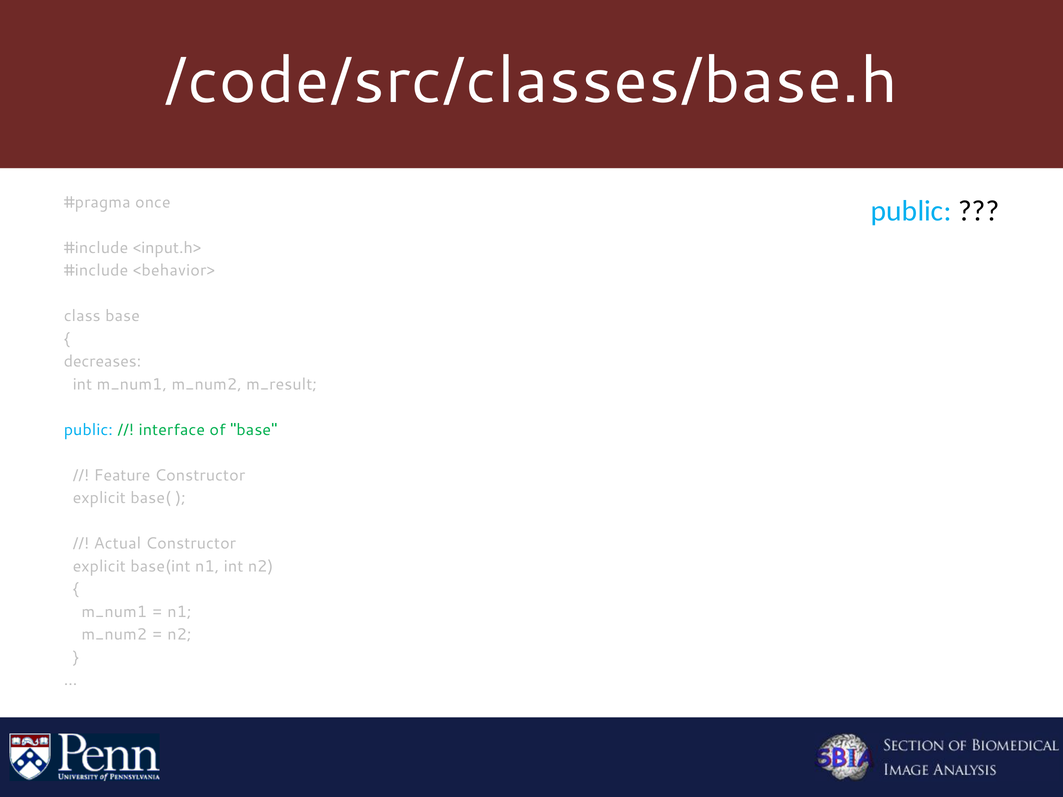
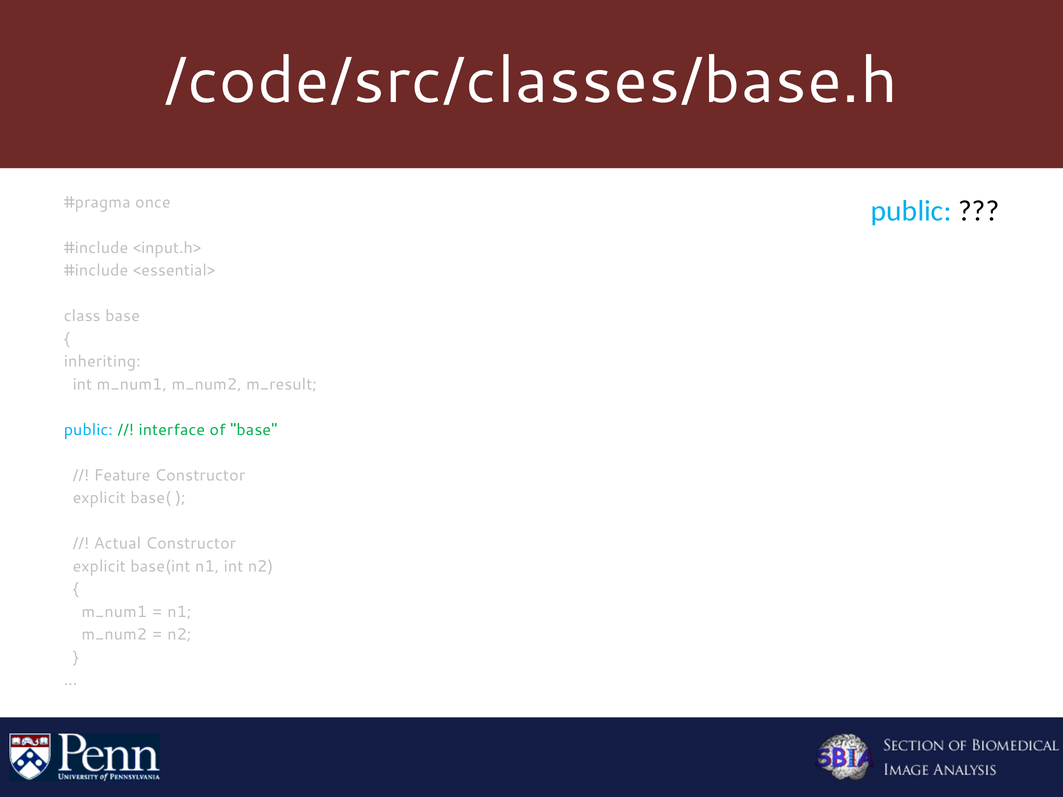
<behavior>: <behavior> -> <essential>
decreases: decreases -> inheriting
